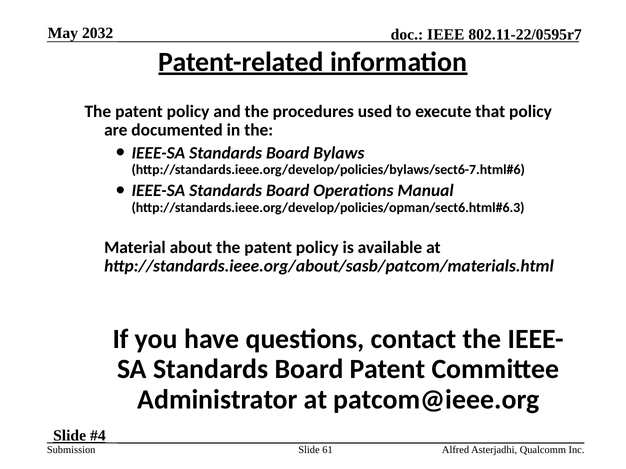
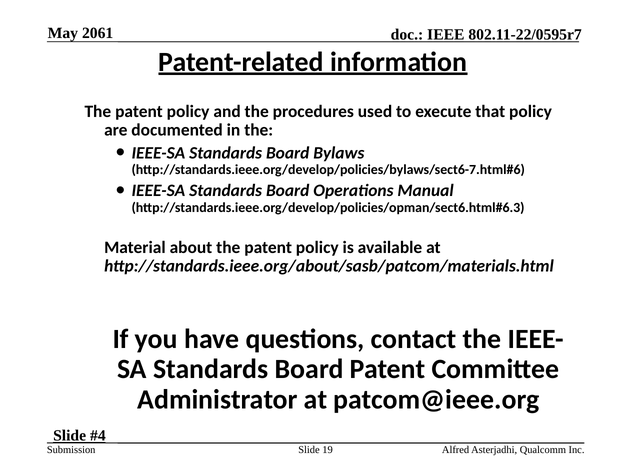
2032: 2032 -> 2061
61: 61 -> 19
